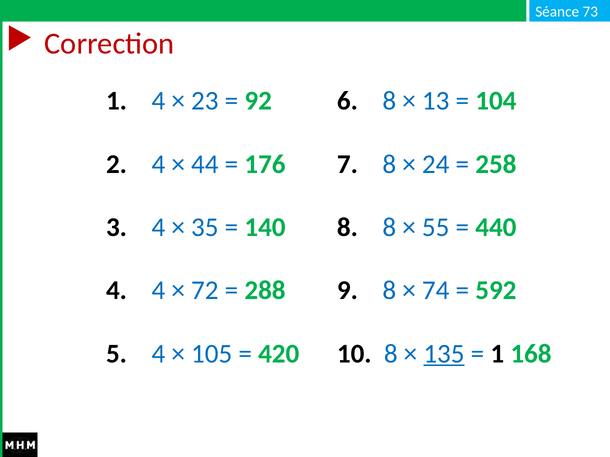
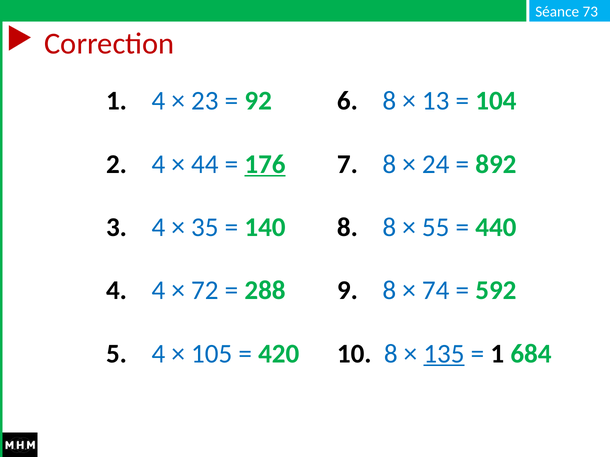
176 underline: none -> present
258: 258 -> 892
168: 168 -> 684
